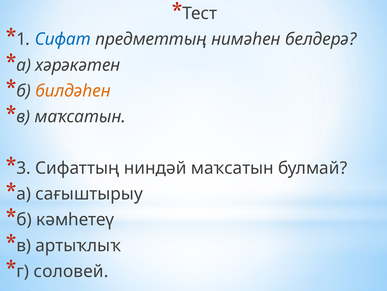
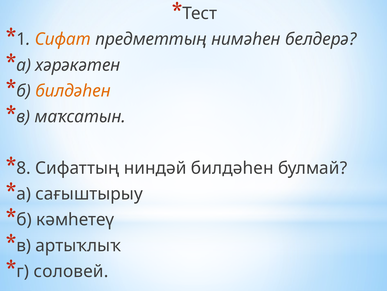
Сифат colour: blue -> orange
3: 3 -> 8
ниндәй маҡсатын: маҡсатын -> билдәһен
